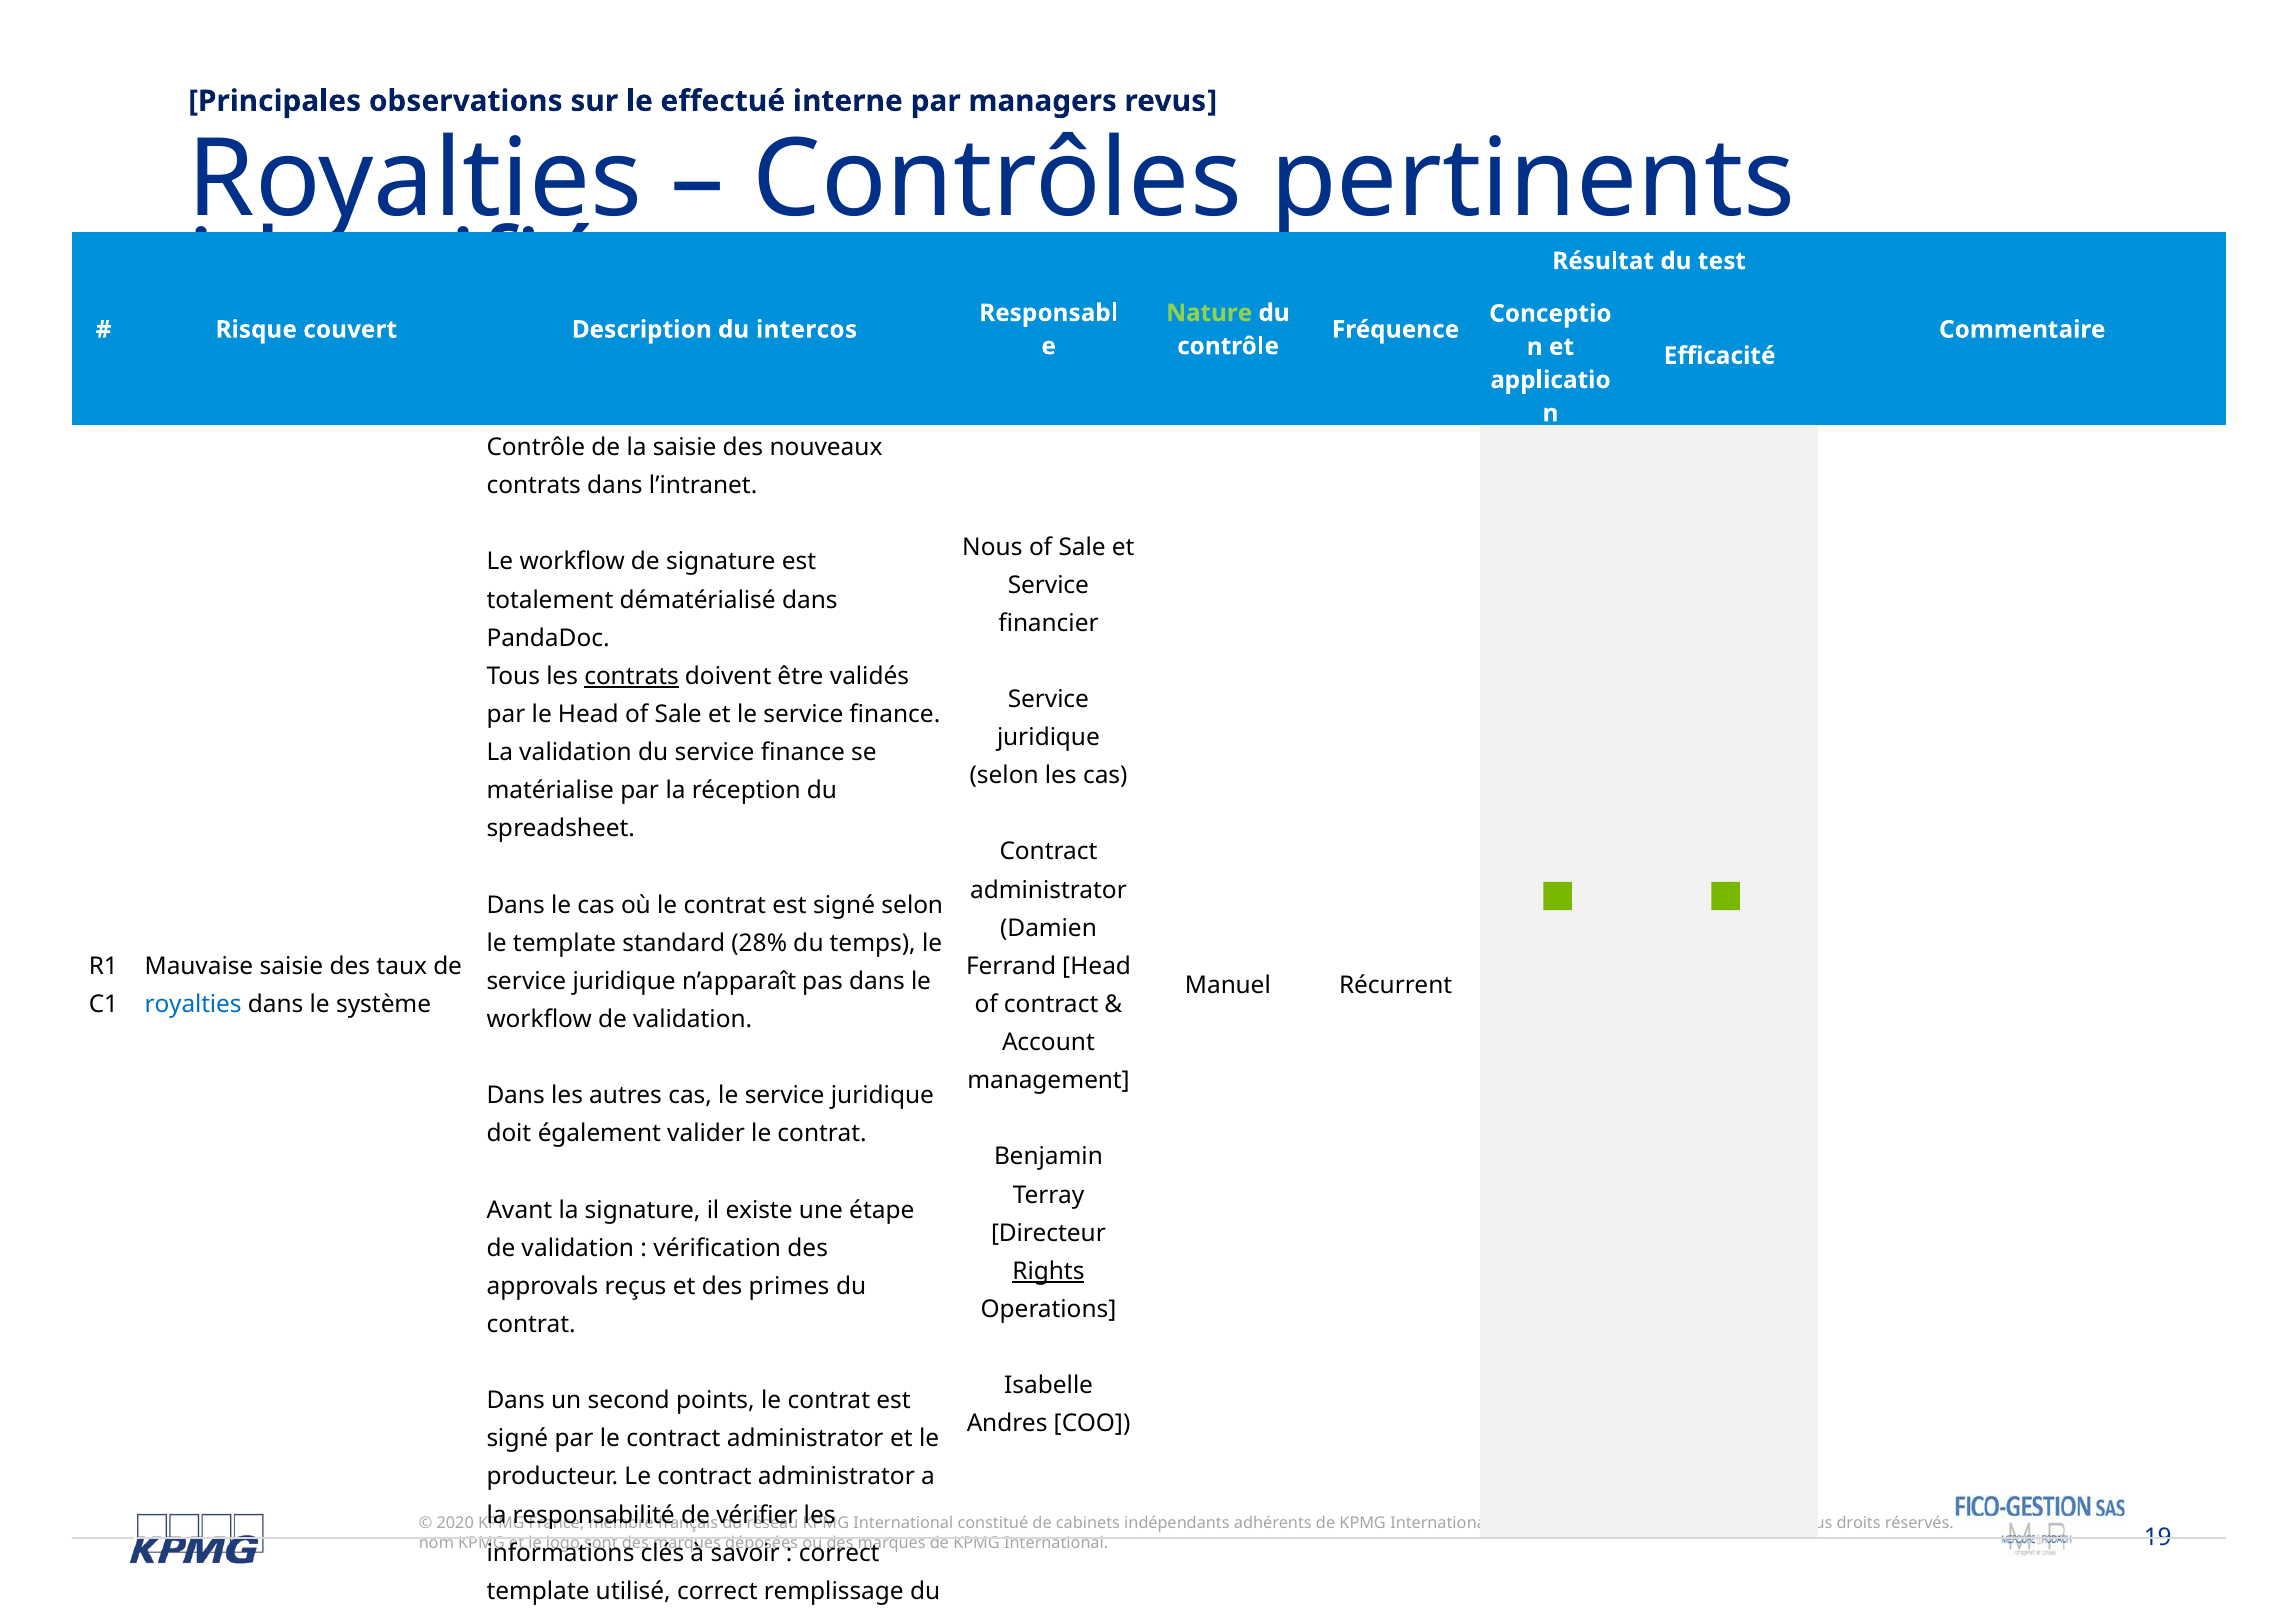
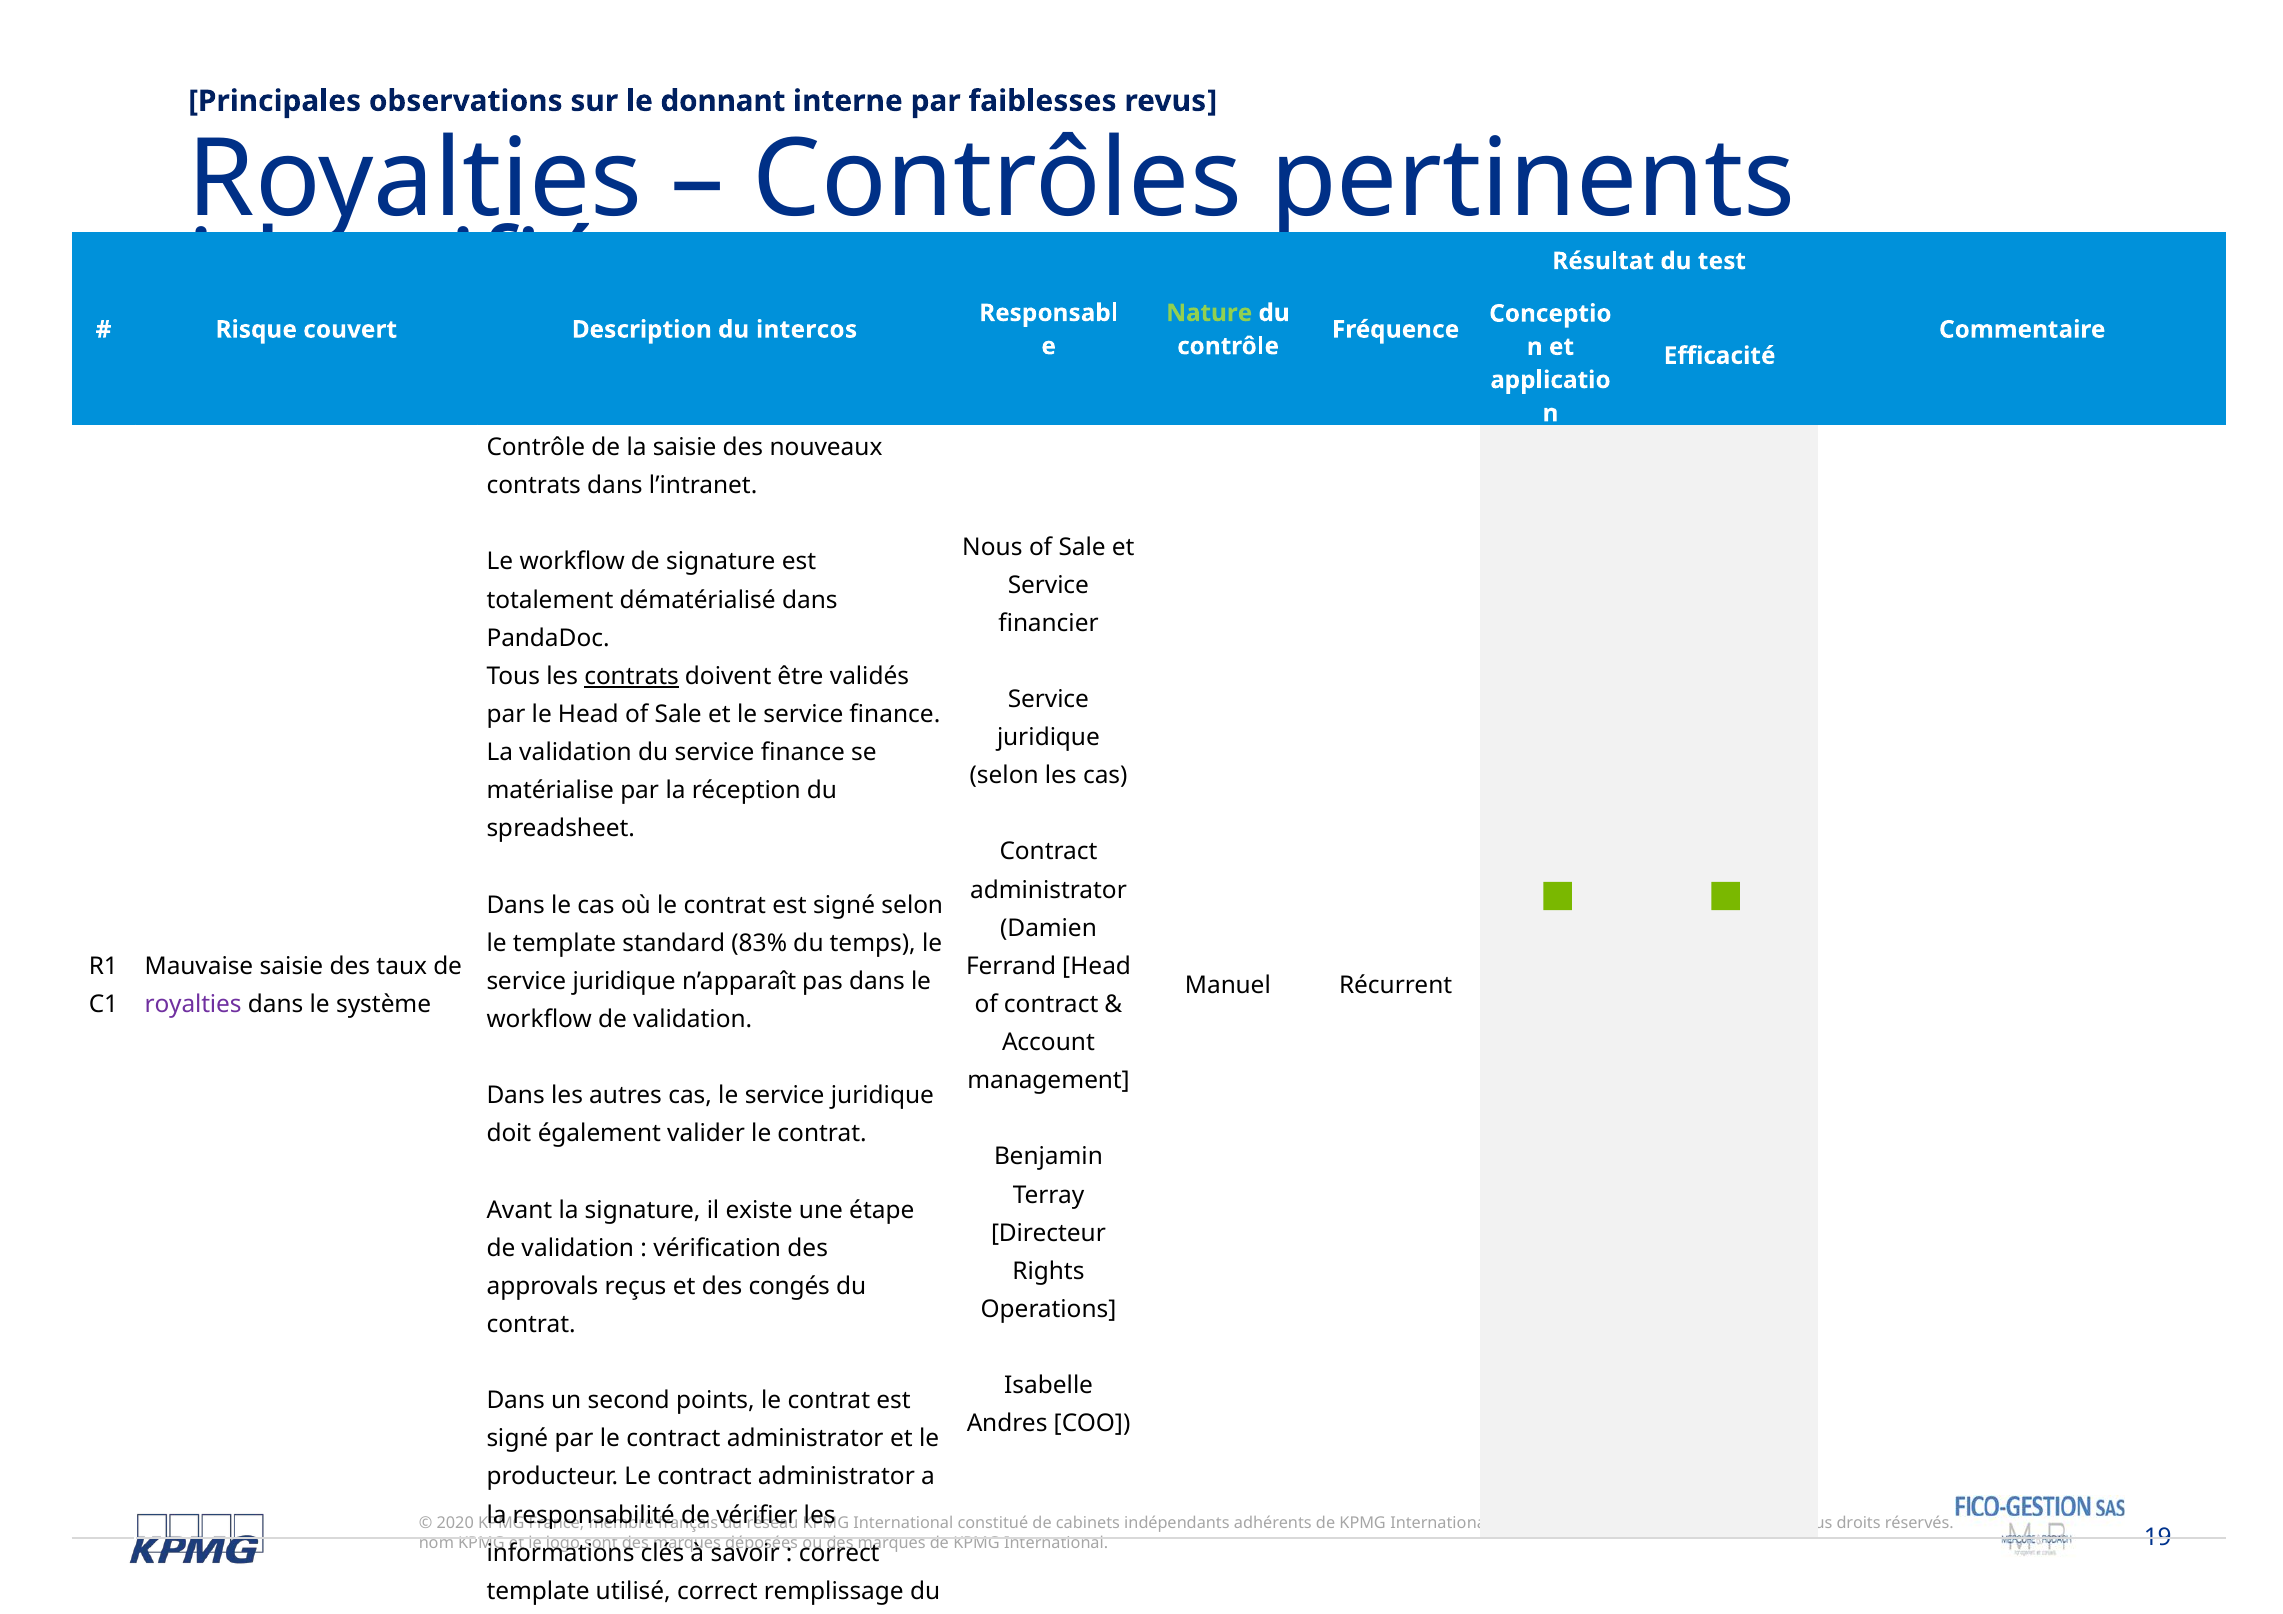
effectué: effectué -> donnant
managers: managers -> faiblesses
28%: 28% -> 83%
royalties at (193, 1005) colour: blue -> purple
Rights underline: present -> none
primes: primes -> congés
